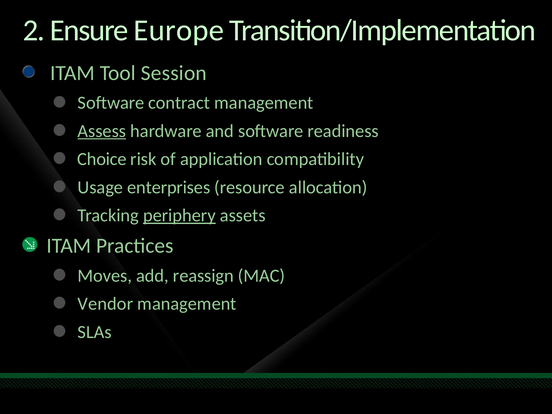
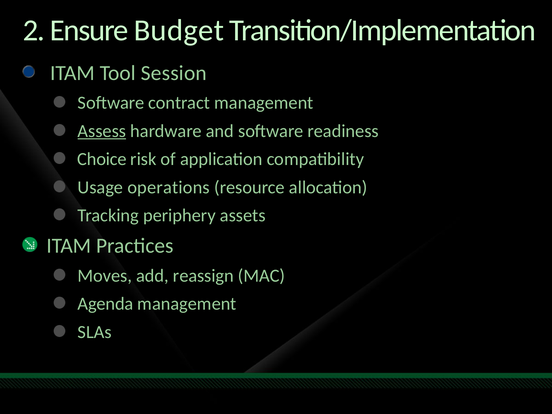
Europe: Europe -> Budget
enterprises: enterprises -> operations
periphery underline: present -> none
Vendor: Vendor -> Agenda
